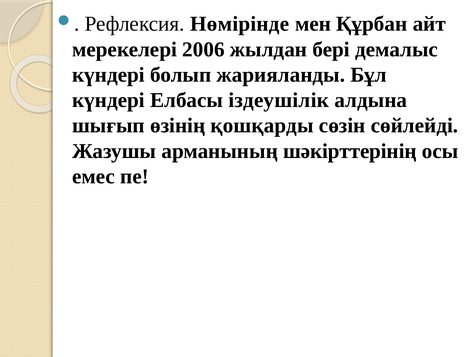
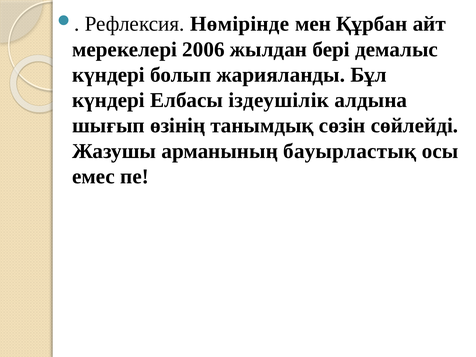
қошқарды: қошқарды -> танымдық
шәкірттерінің: шәкірттерінің -> бауырластық
